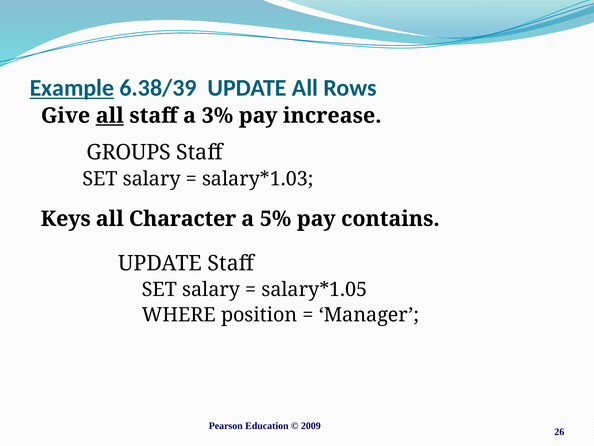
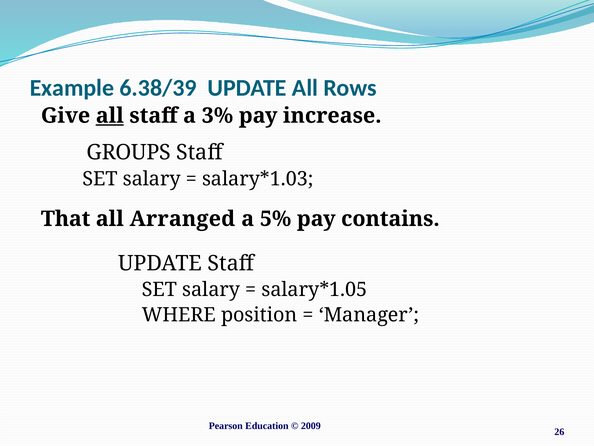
Example underline: present -> none
Keys: Keys -> That
Character: Character -> Arranged
